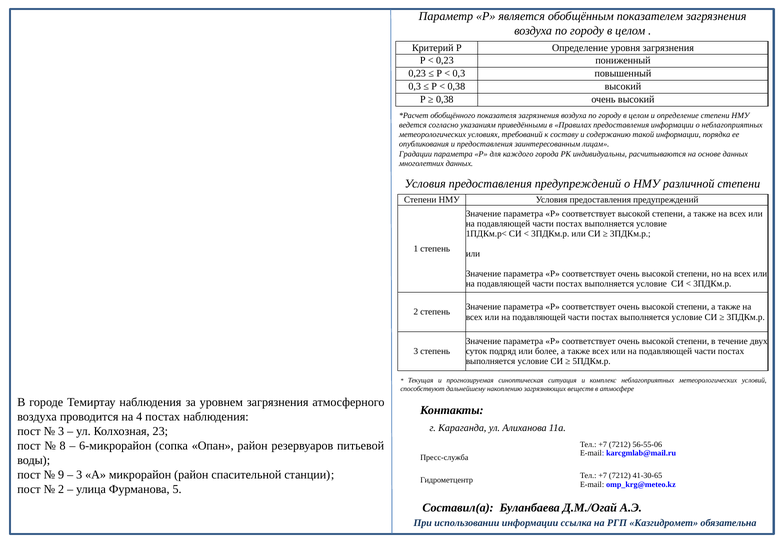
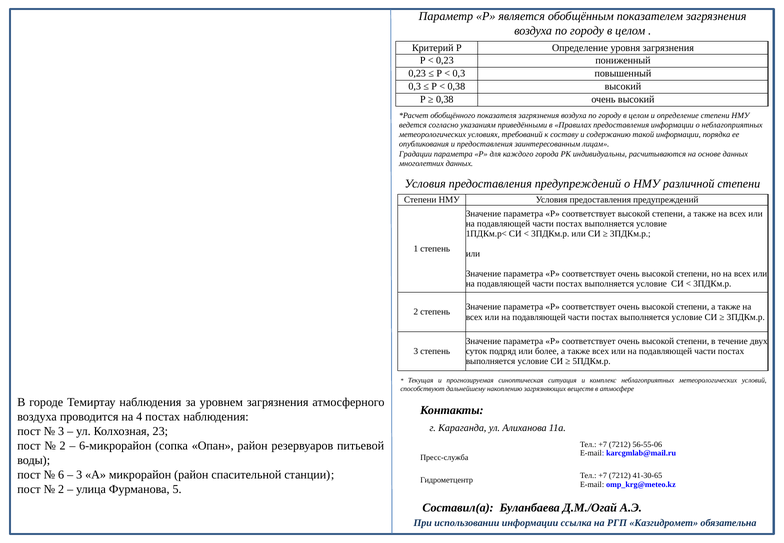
8 at (63, 446): 8 -> 2
9: 9 -> 6
